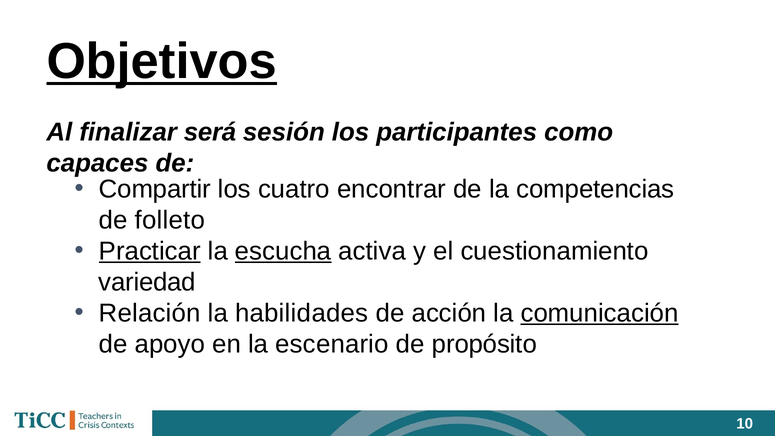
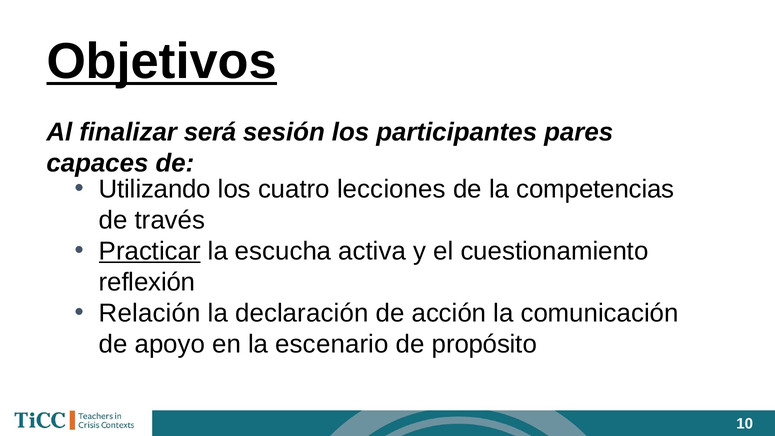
como: como -> pares
Compartir: Compartir -> Utilizando
encontrar: encontrar -> lecciones
folleto: folleto -> través
escucha underline: present -> none
variedad: variedad -> reflexión
habilidades: habilidades -> declaración
comunicación underline: present -> none
